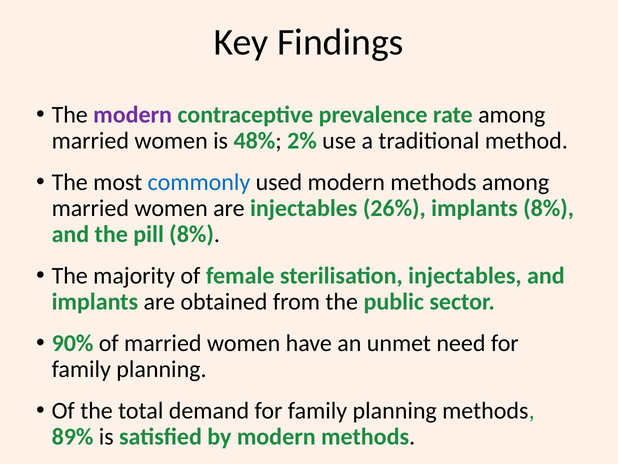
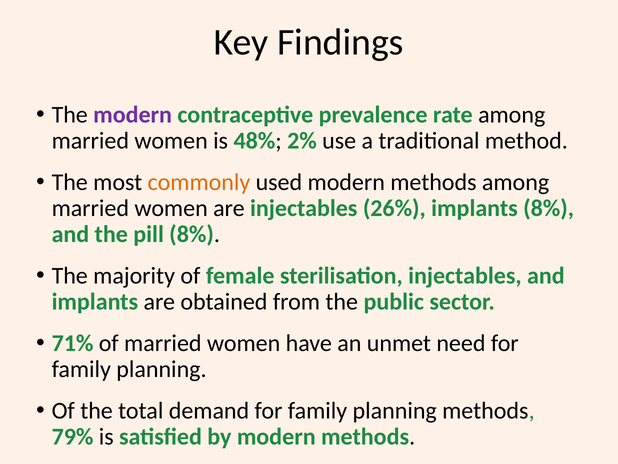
commonly colour: blue -> orange
90%: 90% -> 71%
89%: 89% -> 79%
